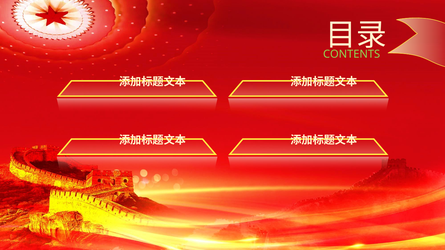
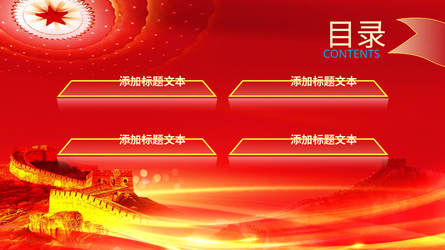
CONTENTS colour: light green -> light blue
